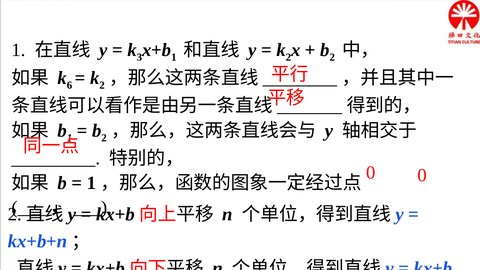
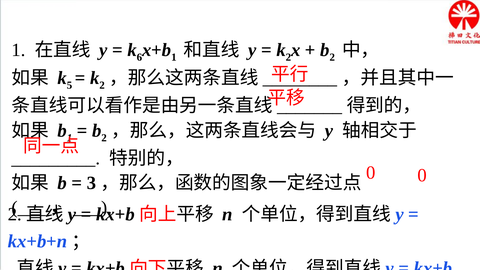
3: 3 -> 6
6: 6 -> 5
1 at (91, 183): 1 -> 3
